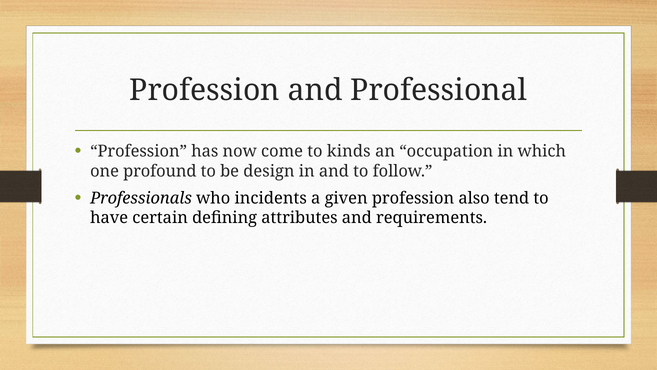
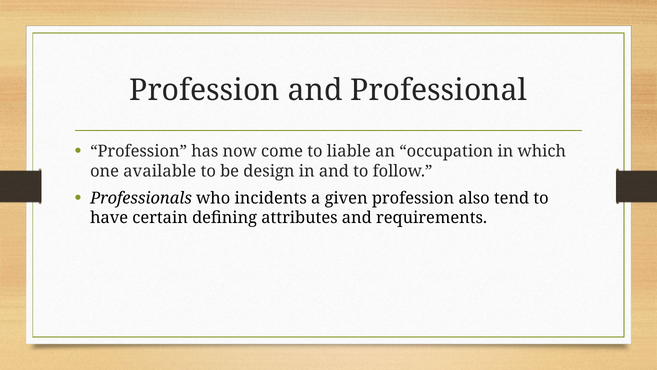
kinds: kinds -> liable
profound: profound -> available
